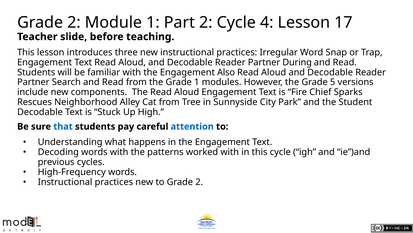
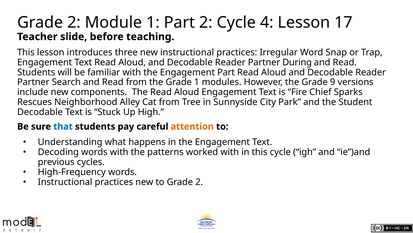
Engagement Also: Also -> Part
5: 5 -> 9
attention colour: blue -> orange
